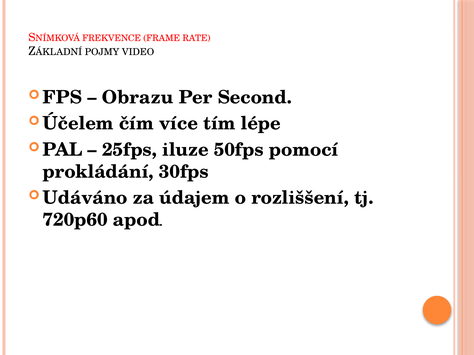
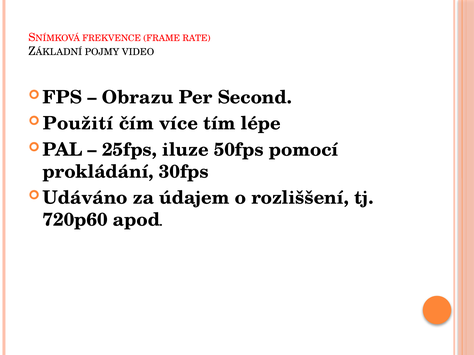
Účelem: Účelem -> Použití
